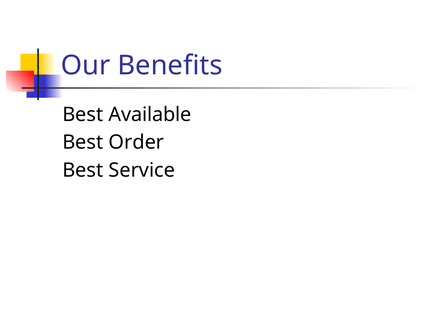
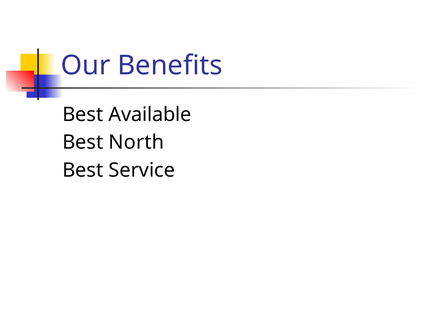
Order: Order -> North
